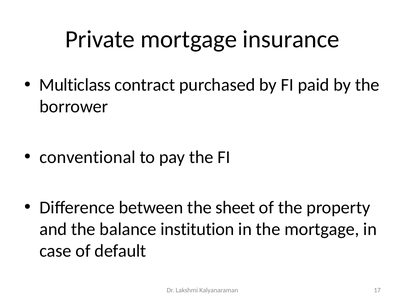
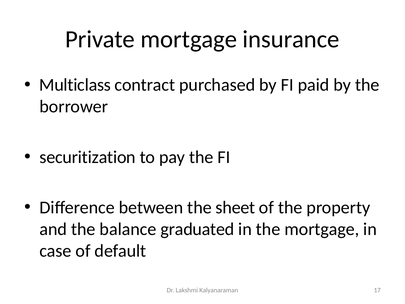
conventional: conventional -> securitization
institution: institution -> graduated
